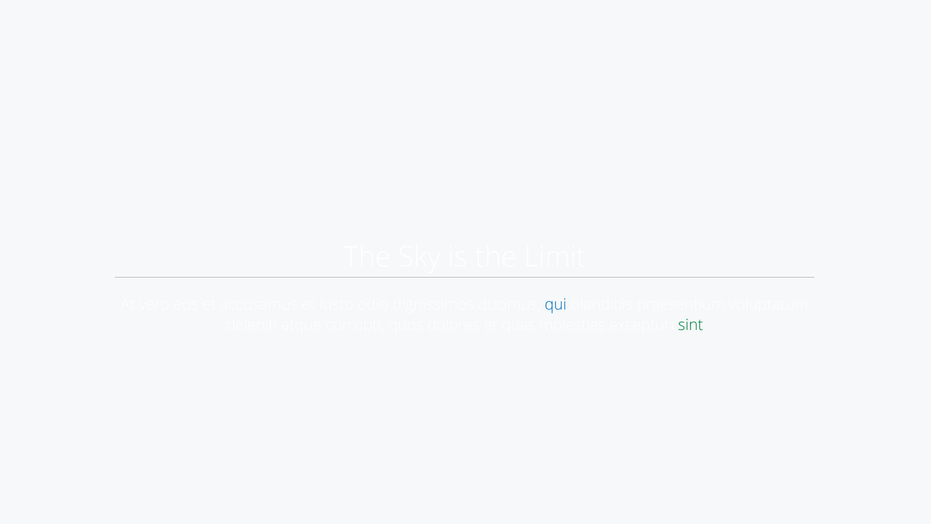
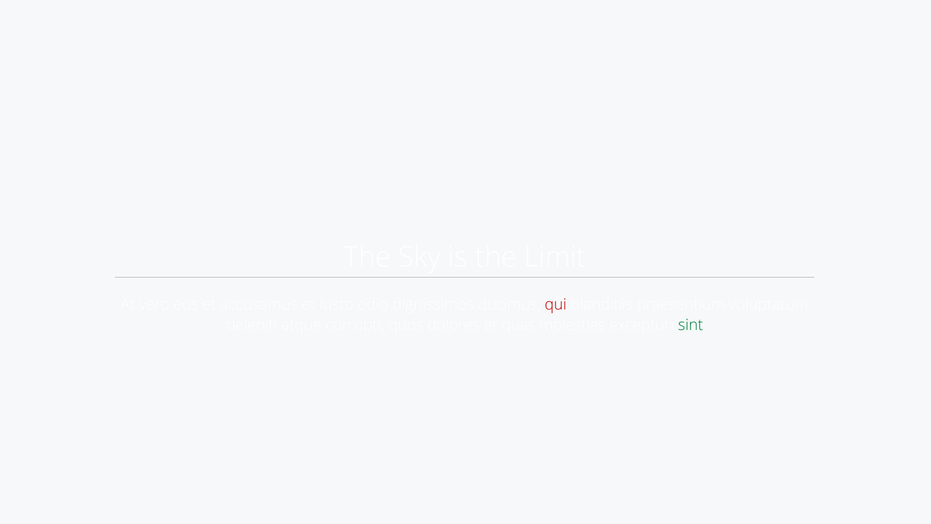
qui colour: blue -> red
